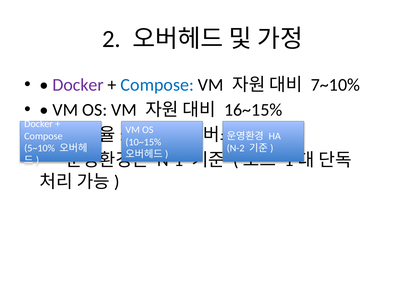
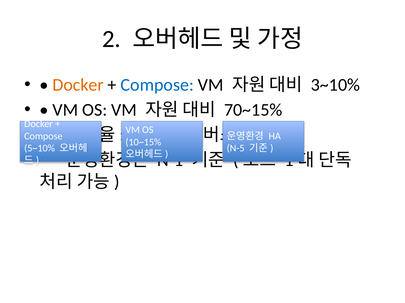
Docker at (78, 85) colour: purple -> orange
7~10%: 7~10% -> 3~10%
16~15%: 16~15% -> 70~15%
N-2: N-2 -> N-5
